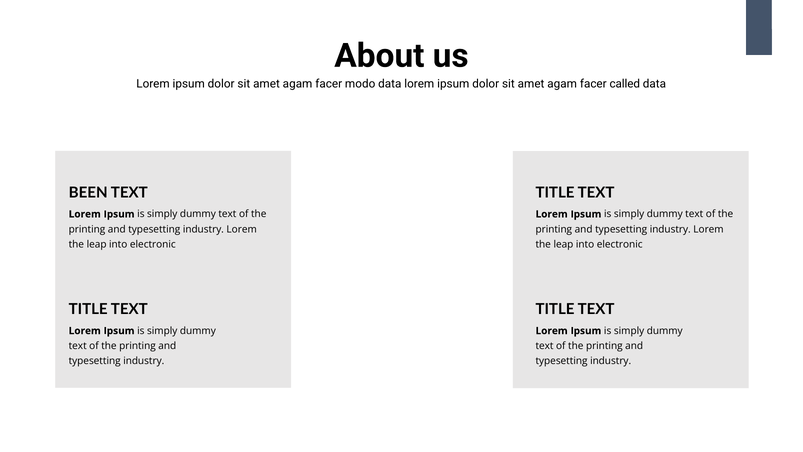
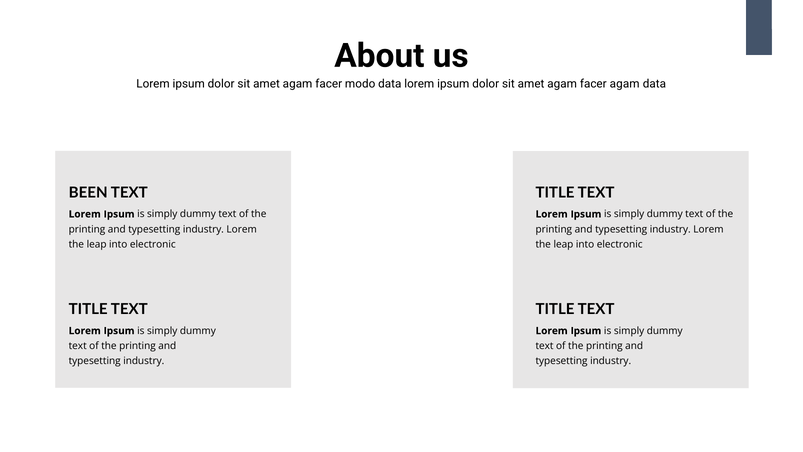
facer called: called -> agam
